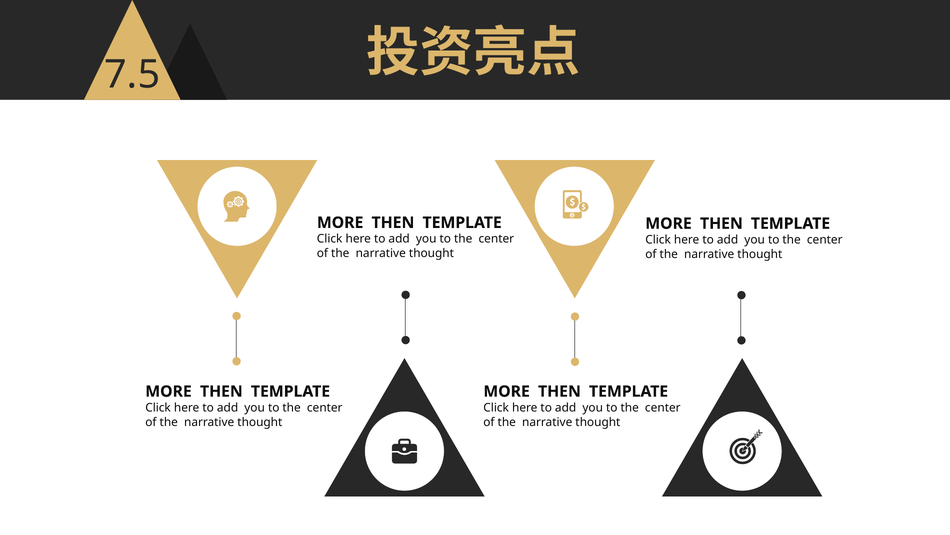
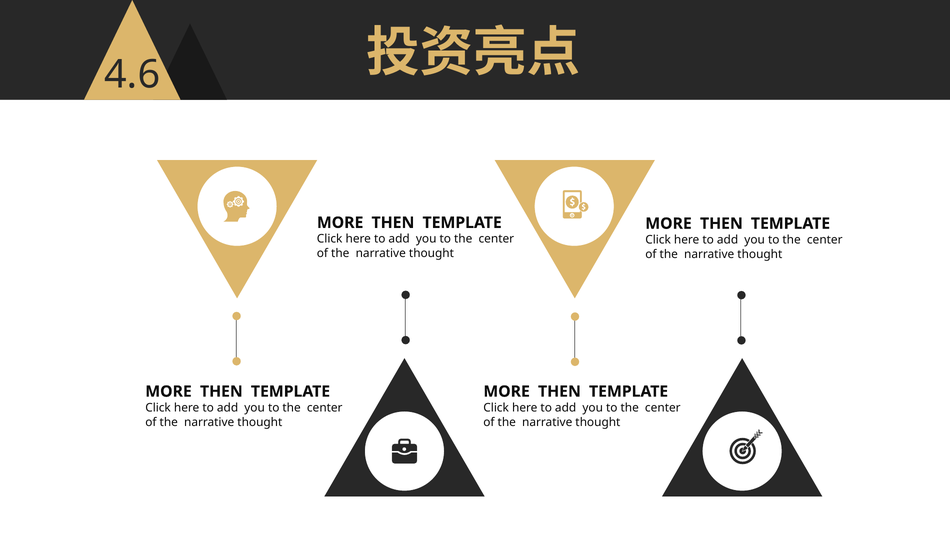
7.5: 7.5 -> 4.6
